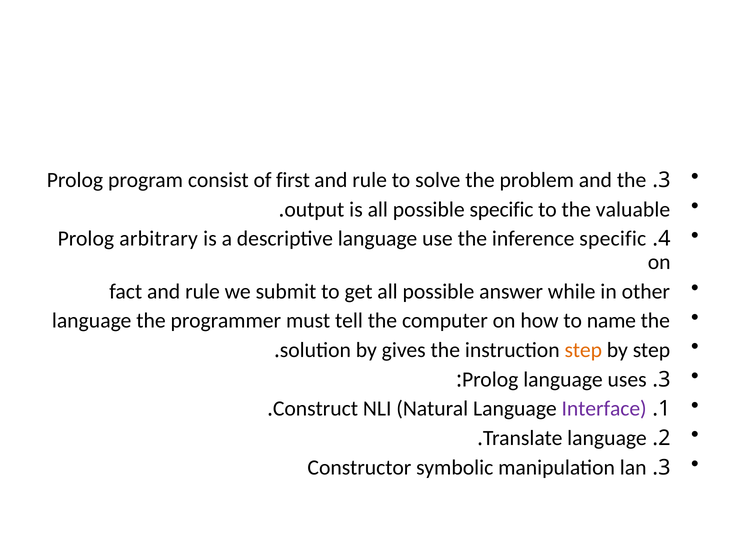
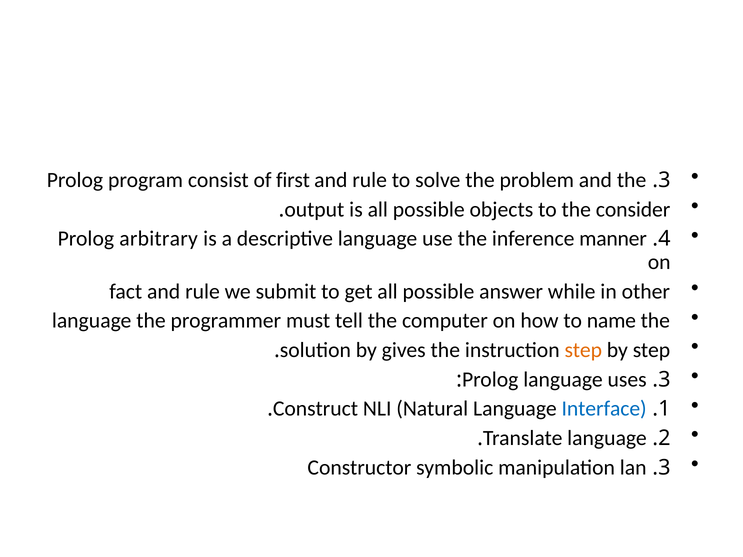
possible specific: specific -> objects
valuable: valuable -> consider
inference specific: specific -> manner
Interface colour: purple -> blue
